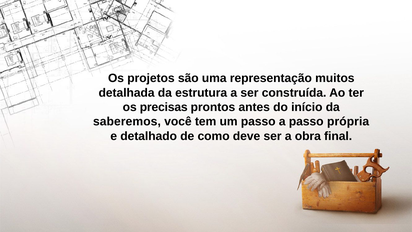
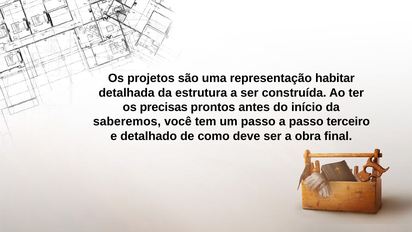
muitos: muitos -> habitar
própria: própria -> terceiro
